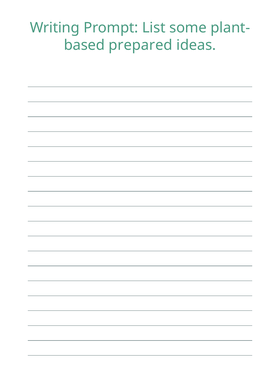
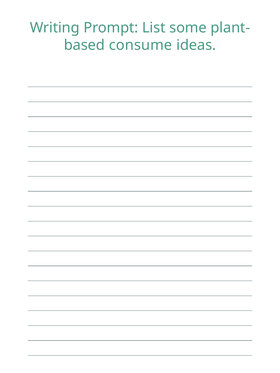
prepared: prepared -> consume
